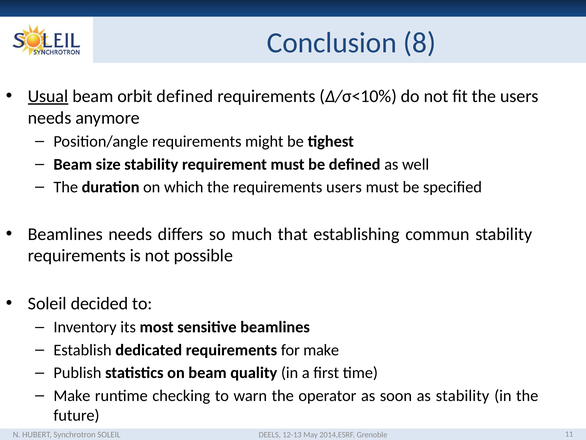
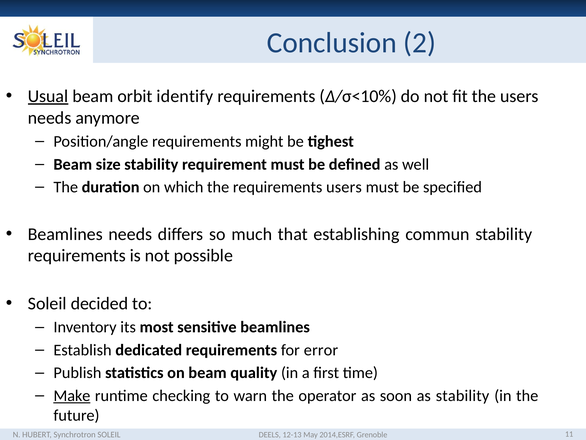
8: 8 -> 2
orbit defined: defined -> identify
for make: make -> error
Make at (72, 395) underline: none -> present
